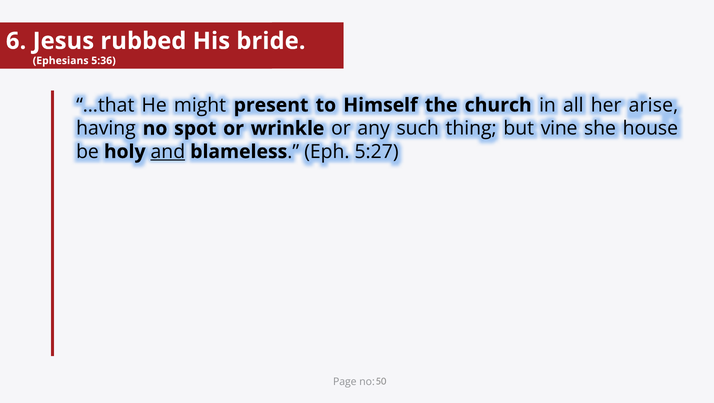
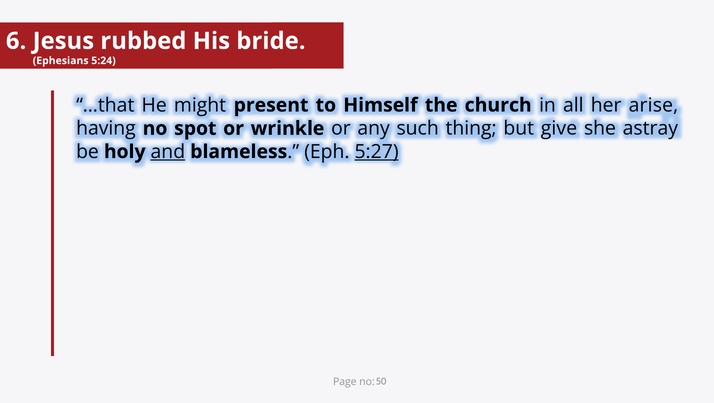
5:36: 5:36 -> 5:24
vine: vine -> give
house: house -> astray
5:27 underline: none -> present
